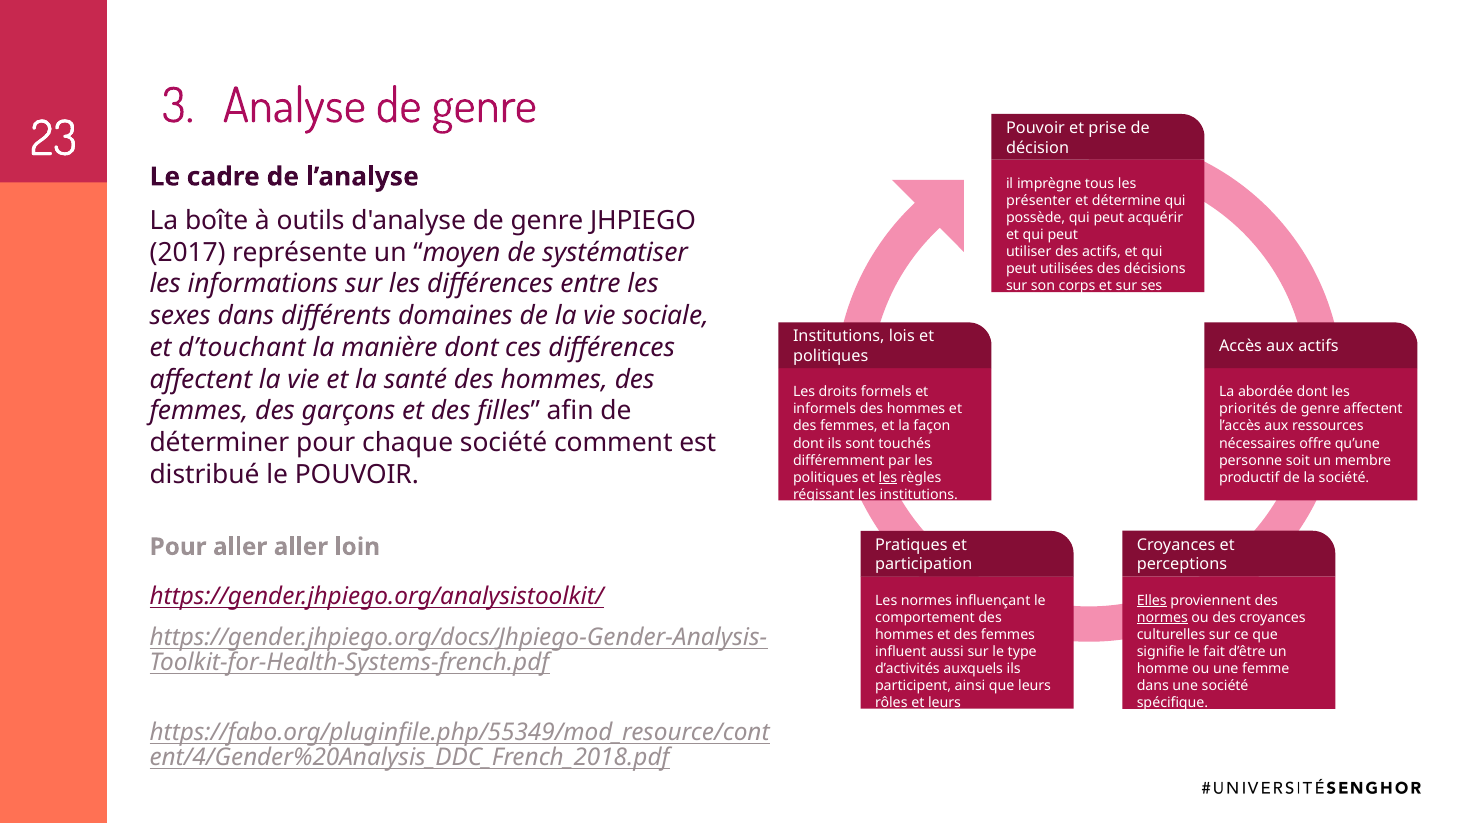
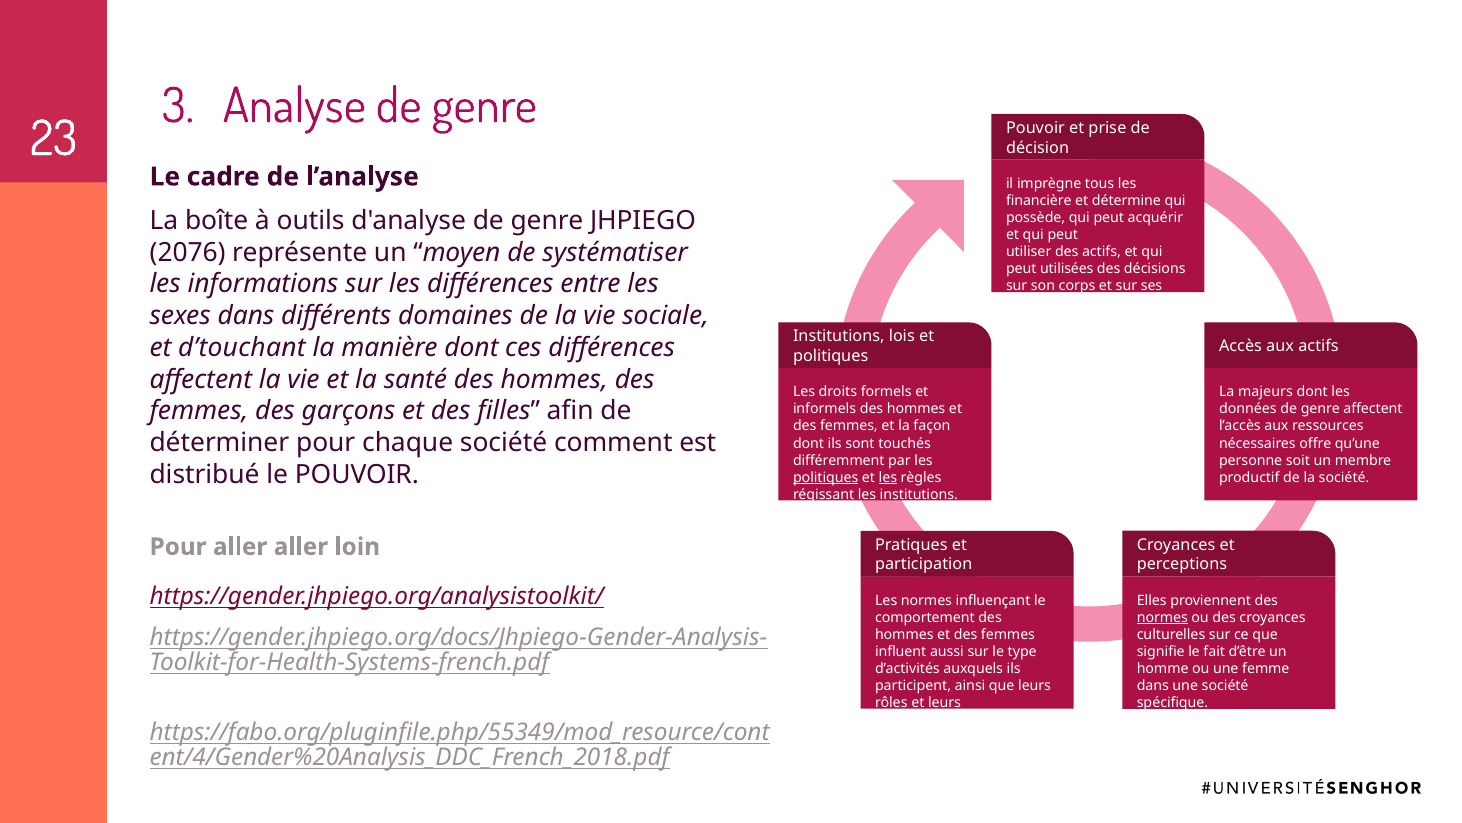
présenter: présenter -> financière
2017: 2017 -> 2076
abordée: abordée -> majeurs
priorités: priorités -> données
politiques at (826, 477) underline: none -> present
Elles underline: present -> none
